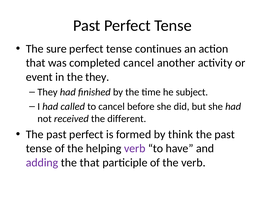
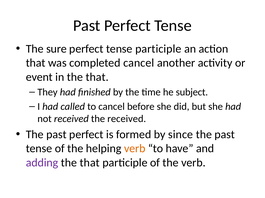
tense continues: continues -> participle
in the they: they -> that
the different: different -> received
think: think -> since
verb at (135, 149) colour: purple -> orange
